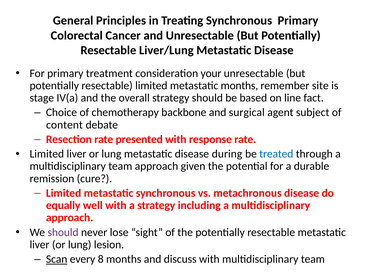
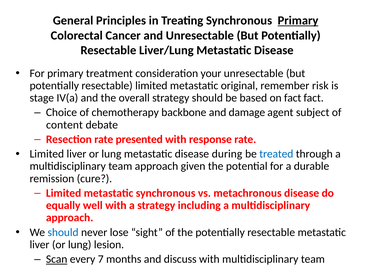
Primary at (298, 20) underline: none -> present
metastatic months: months -> original
site: site -> risk
on line: line -> fact
surgical: surgical -> damage
should at (63, 232) colour: purple -> blue
8: 8 -> 7
